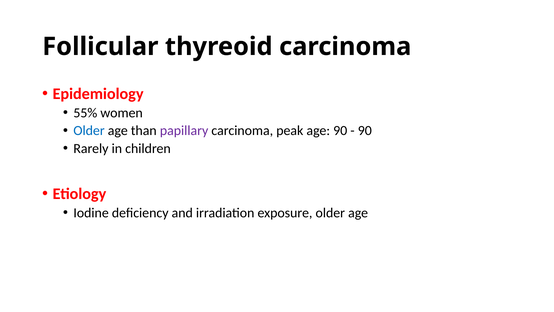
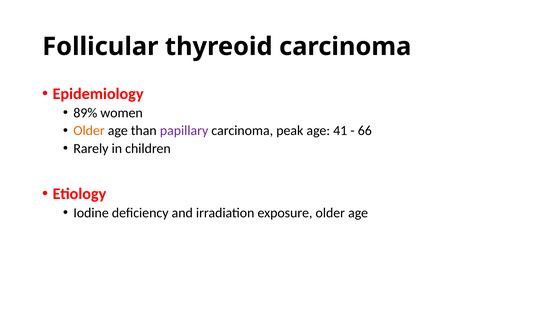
55%: 55% -> 89%
Older at (89, 131) colour: blue -> orange
age 90: 90 -> 41
90 at (365, 131): 90 -> 66
